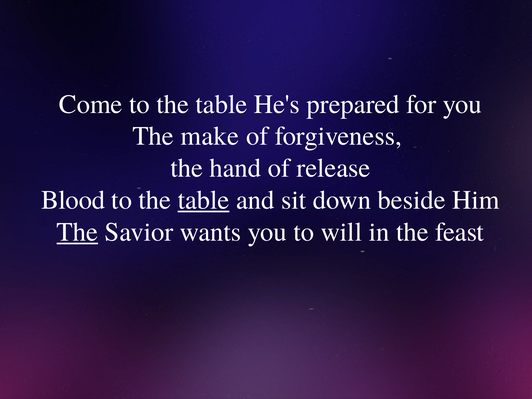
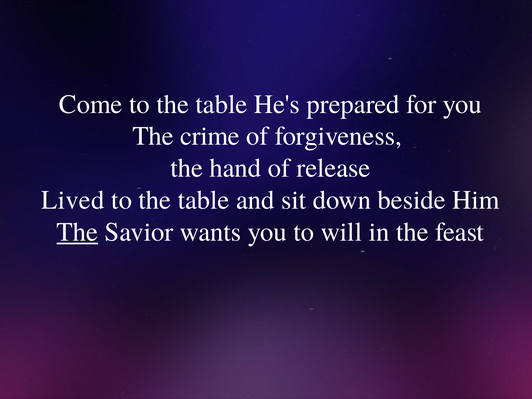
make: make -> crime
Blood: Blood -> Lived
table at (204, 200) underline: present -> none
